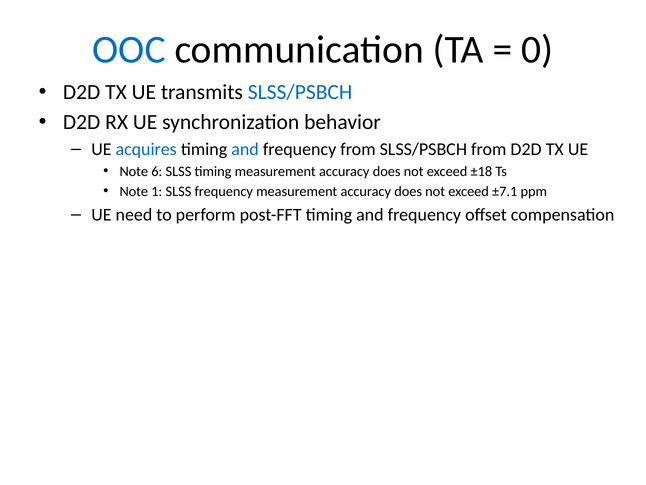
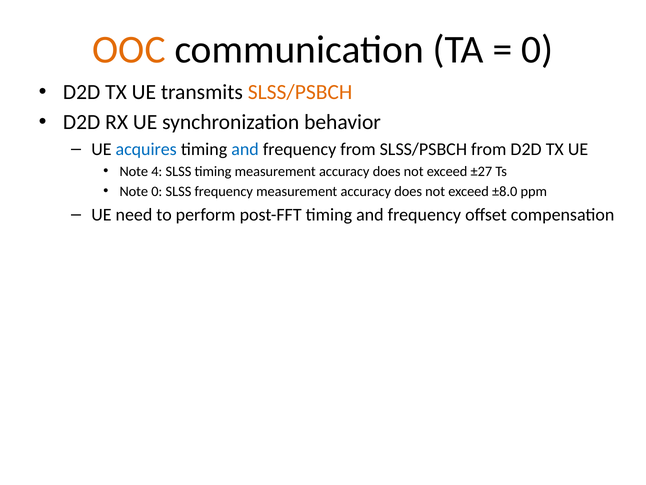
OOC colour: blue -> orange
SLSS/PSBCH at (300, 92) colour: blue -> orange
6: 6 -> 4
±18: ±18 -> ±27
Note 1: 1 -> 0
±7.1: ±7.1 -> ±8.0
